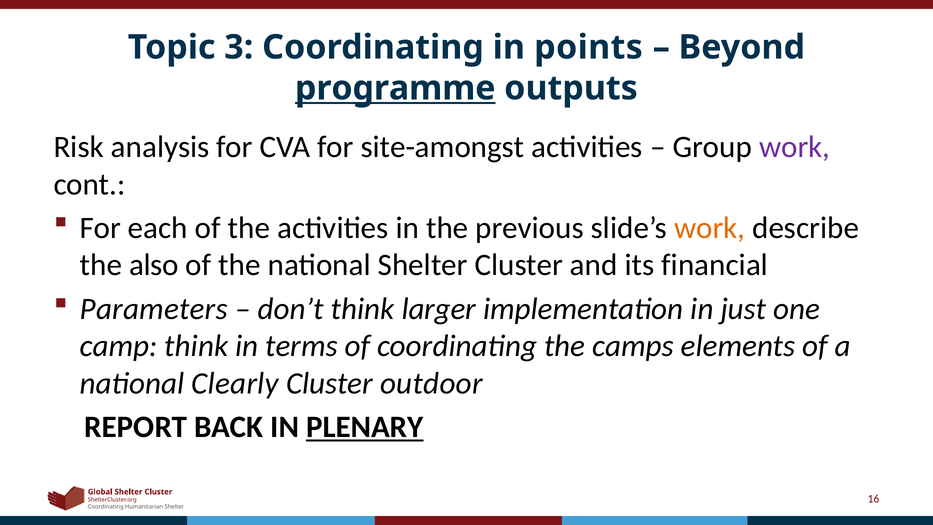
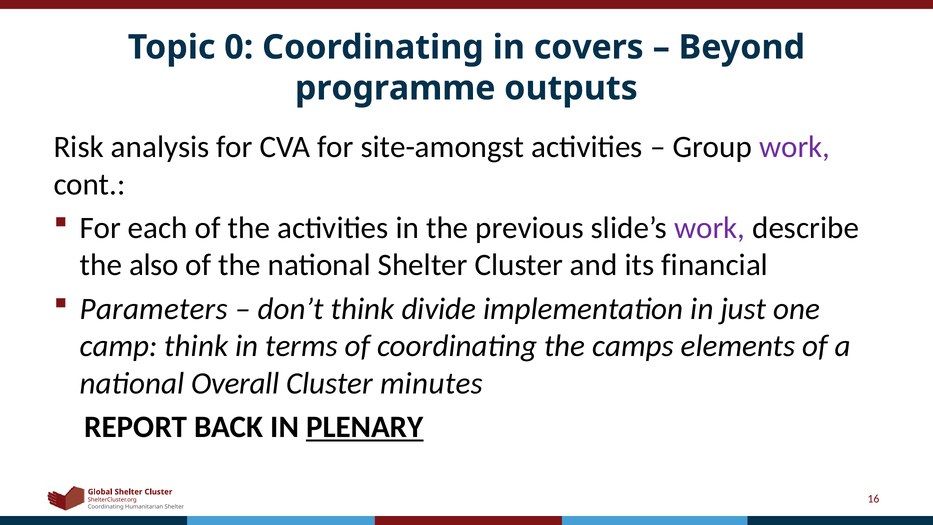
3: 3 -> 0
points: points -> covers
programme underline: present -> none
work at (710, 228) colour: orange -> purple
larger: larger -> divide
Clearly: Clearly -> Overall
outdoor: outdoor -> minutes
